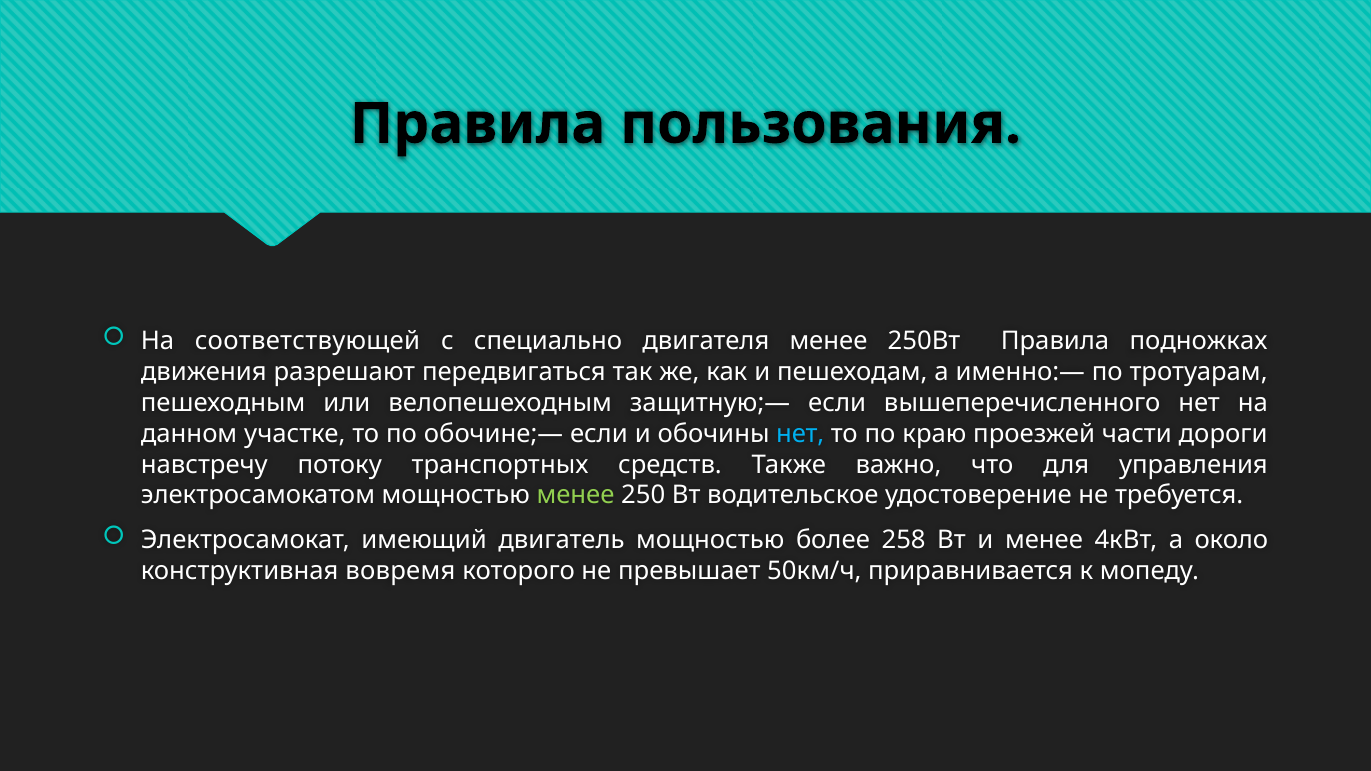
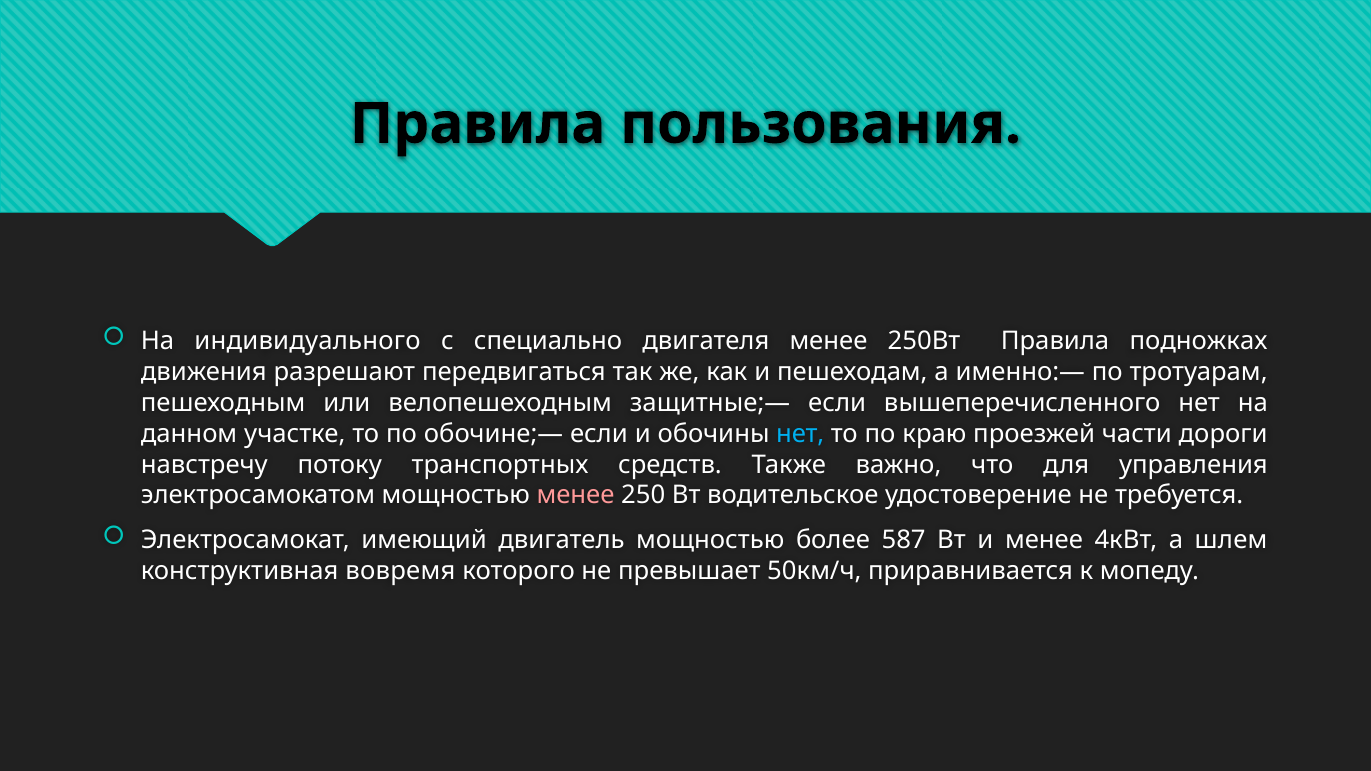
соответствующей: соответствующей -> индивидуального
защитную;—: защитную;— -> защитные;—
менее at (576, 496) colour: light green -> pink
258: 258 -> 587
около: около -> шлем
